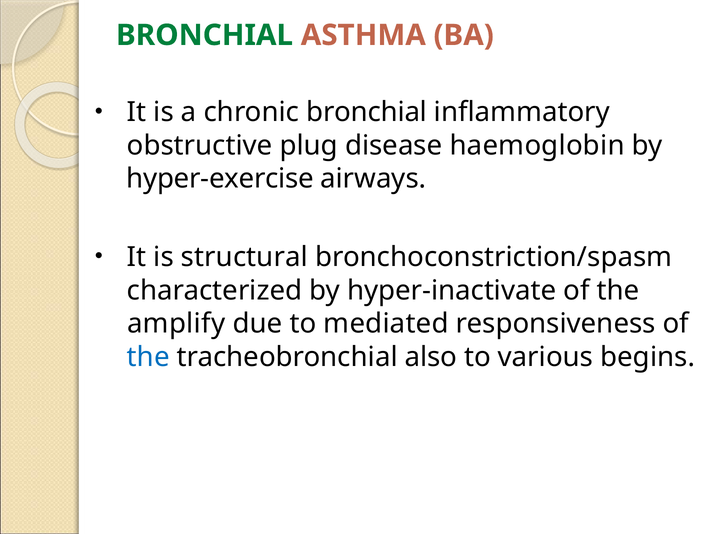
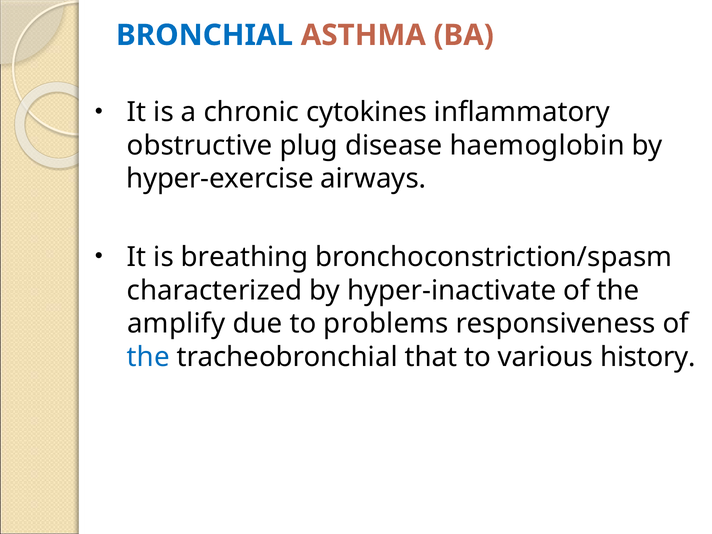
BRONCHIAL at (205, 35) colour: green -> blue
chronic bronchial: bronchial -> cytokines
structural: structural -> breathing
mediated: mediated -> problems
also: also -> that
begins: begins -> history
